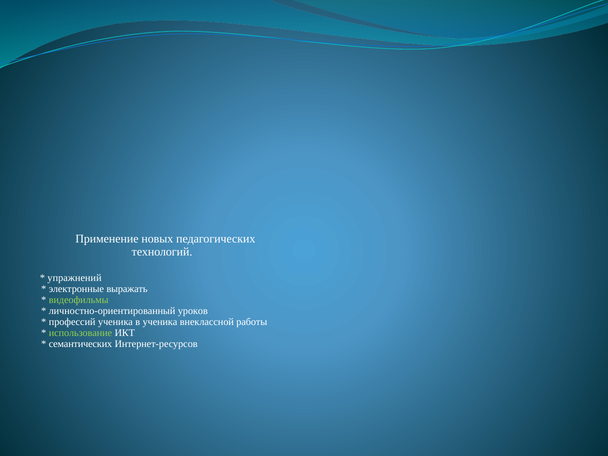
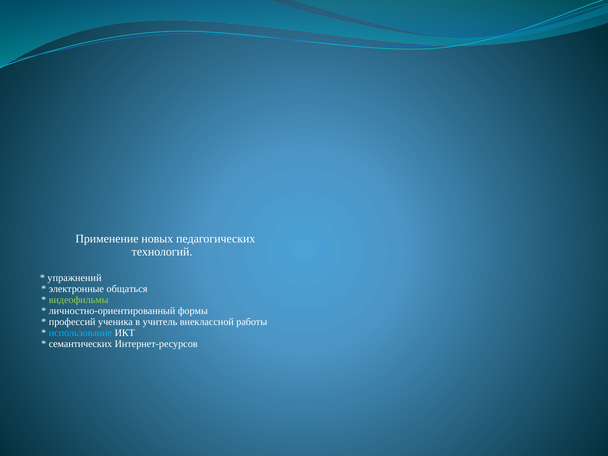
выражать: выражать -> общаться
уроков: уроков -> формы
в ученика: ученика -> учитель
использование colour: light green -> light blue
